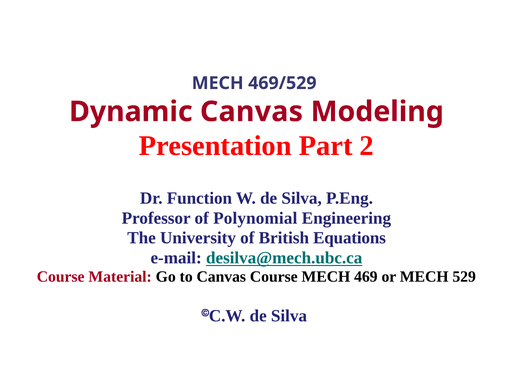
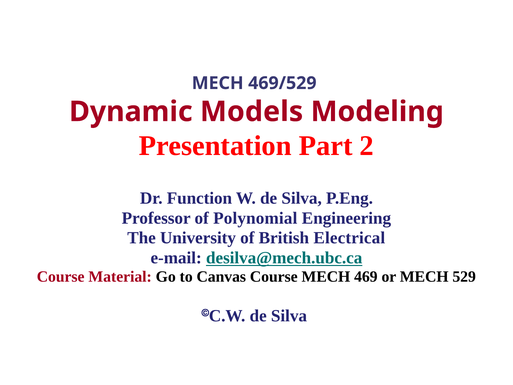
Dynamic Canvas: Canvas -> Models
Equations: Equations -> Electrical
